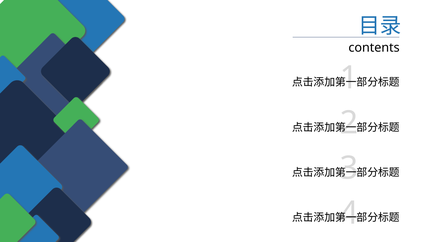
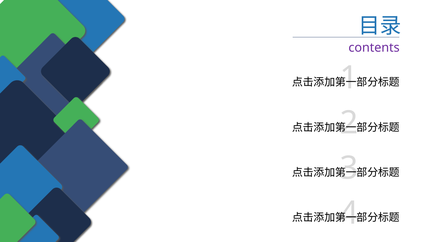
contents colour: black -> purple
